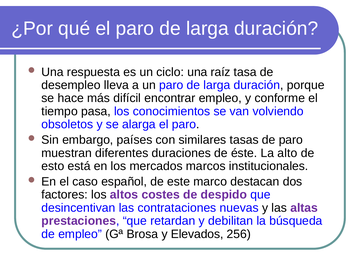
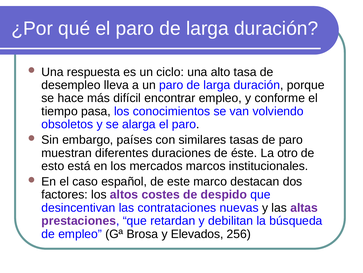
raíz: raíz -> alto
alto: alto -> otro
